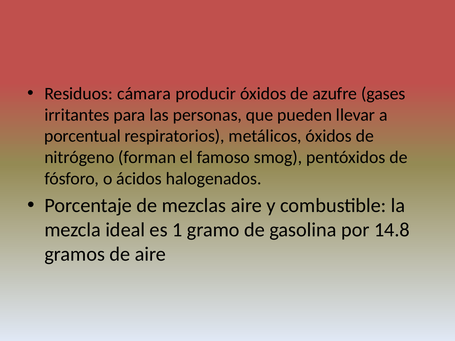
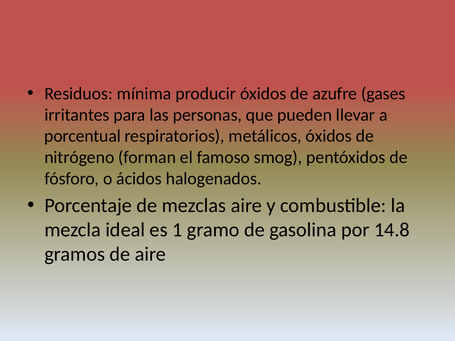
cámara: cámara -> mínima
